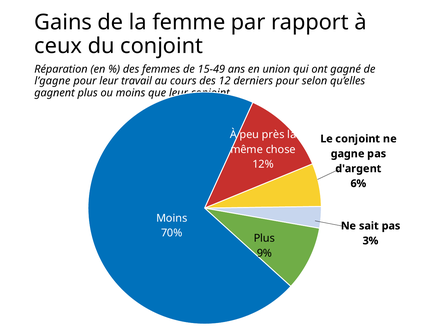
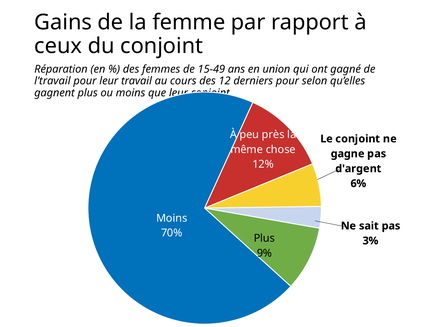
l’gagne: l’gagne -> l’travail
